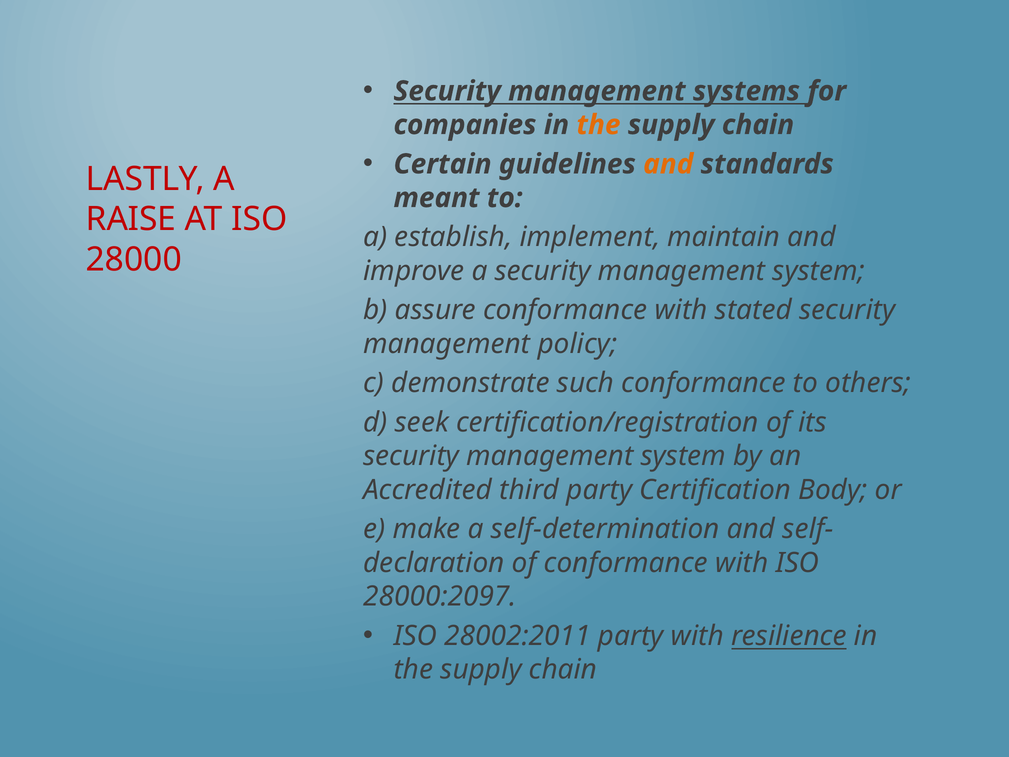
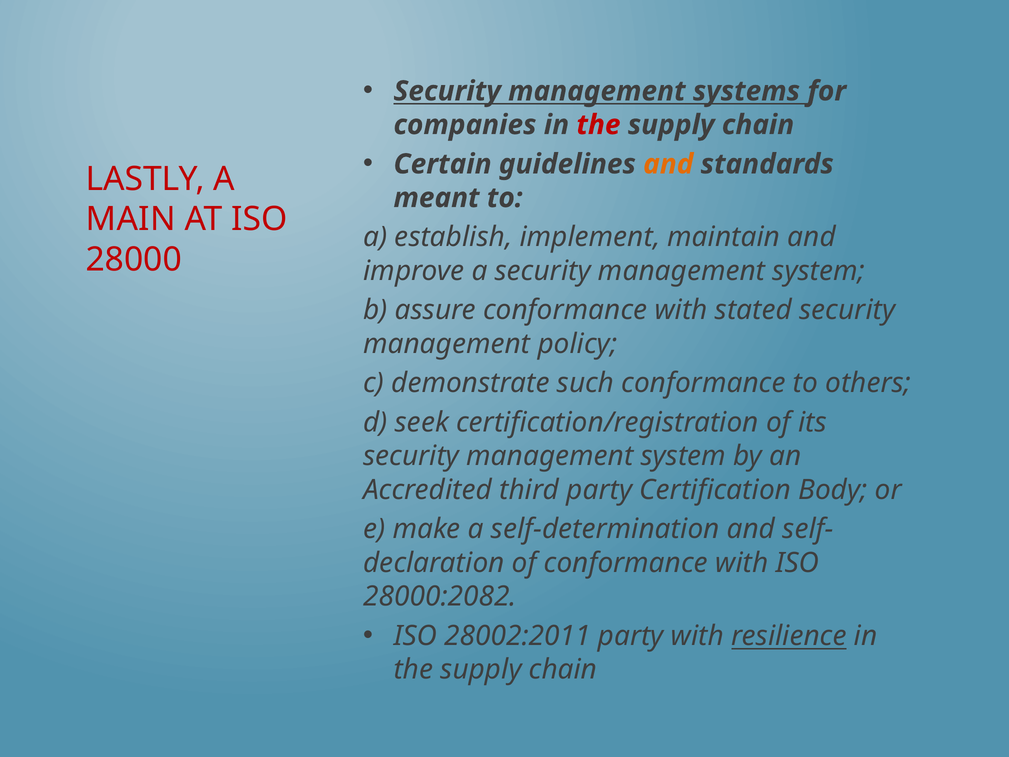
the at (598, 125) colour: orange -> red
RAISE: RAISE -> MAIN
28000:2097: 28000:2097 -> 28000:2082
